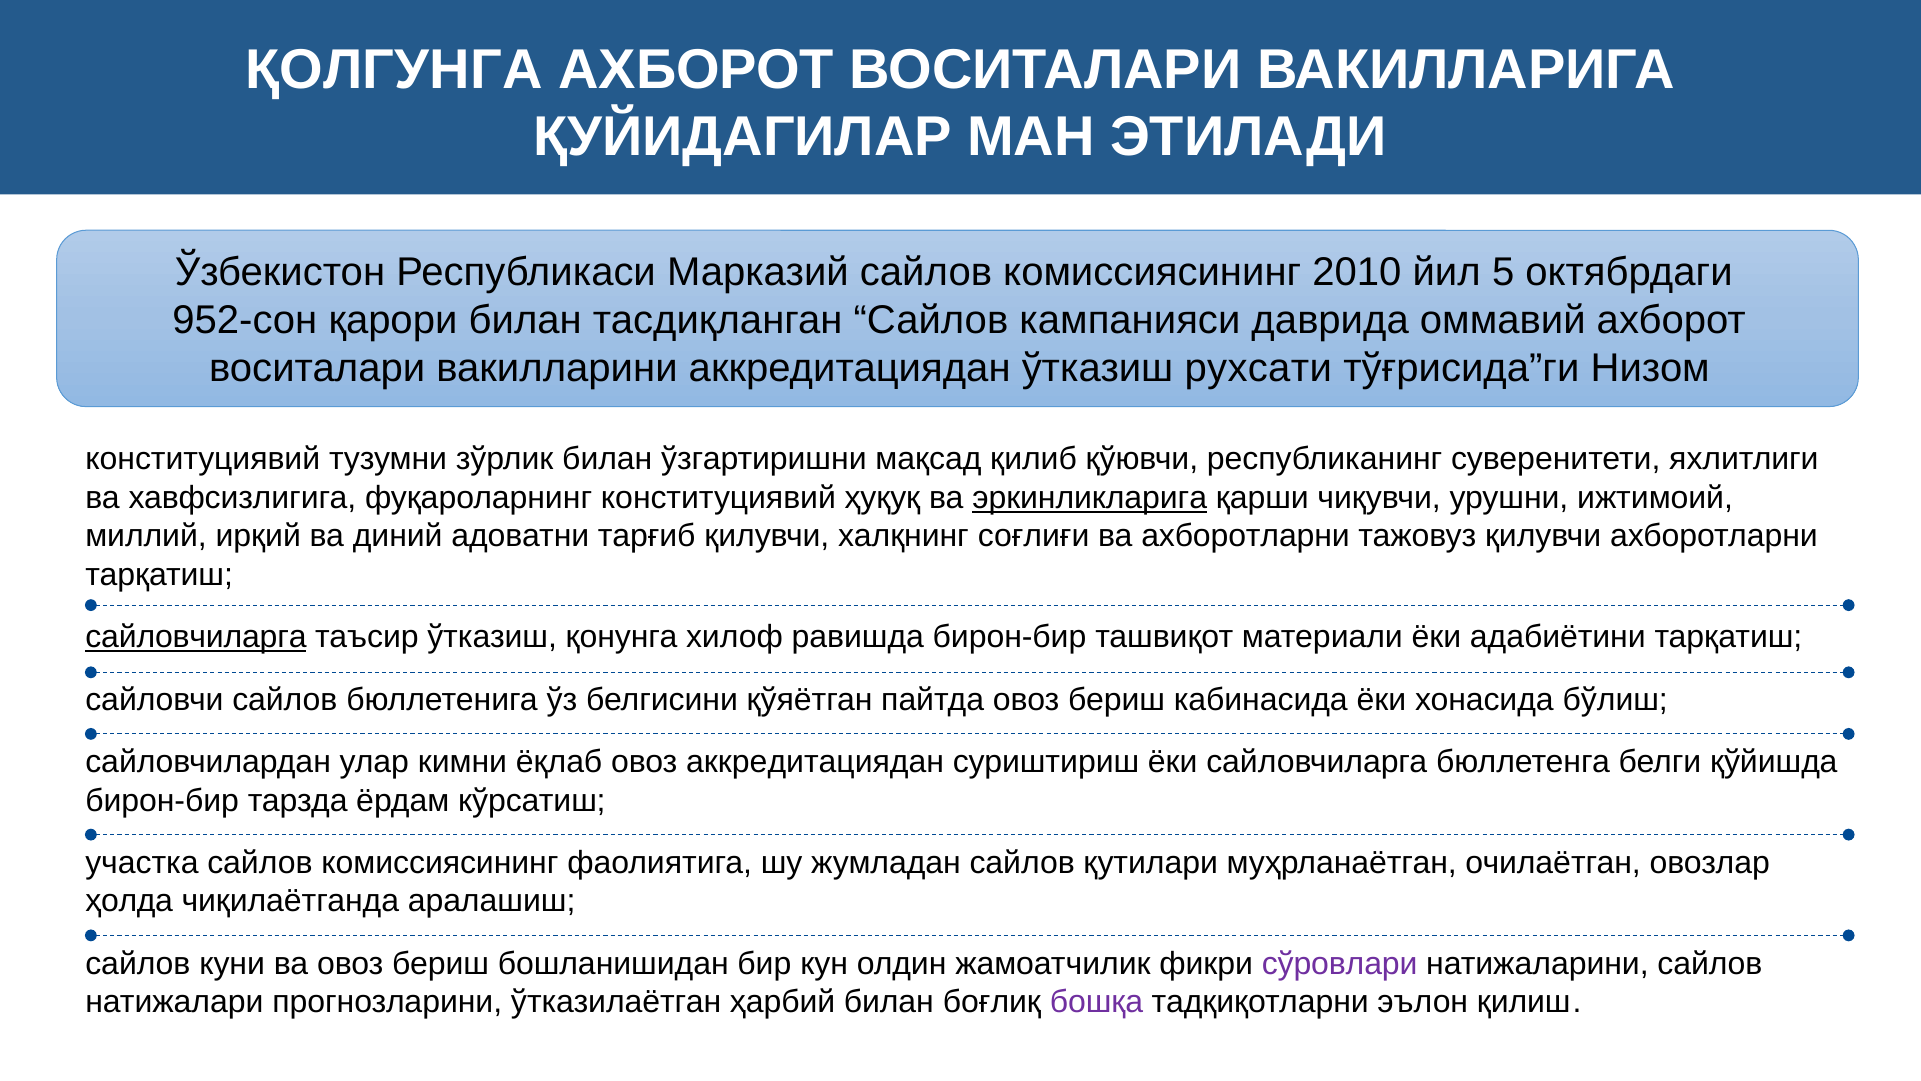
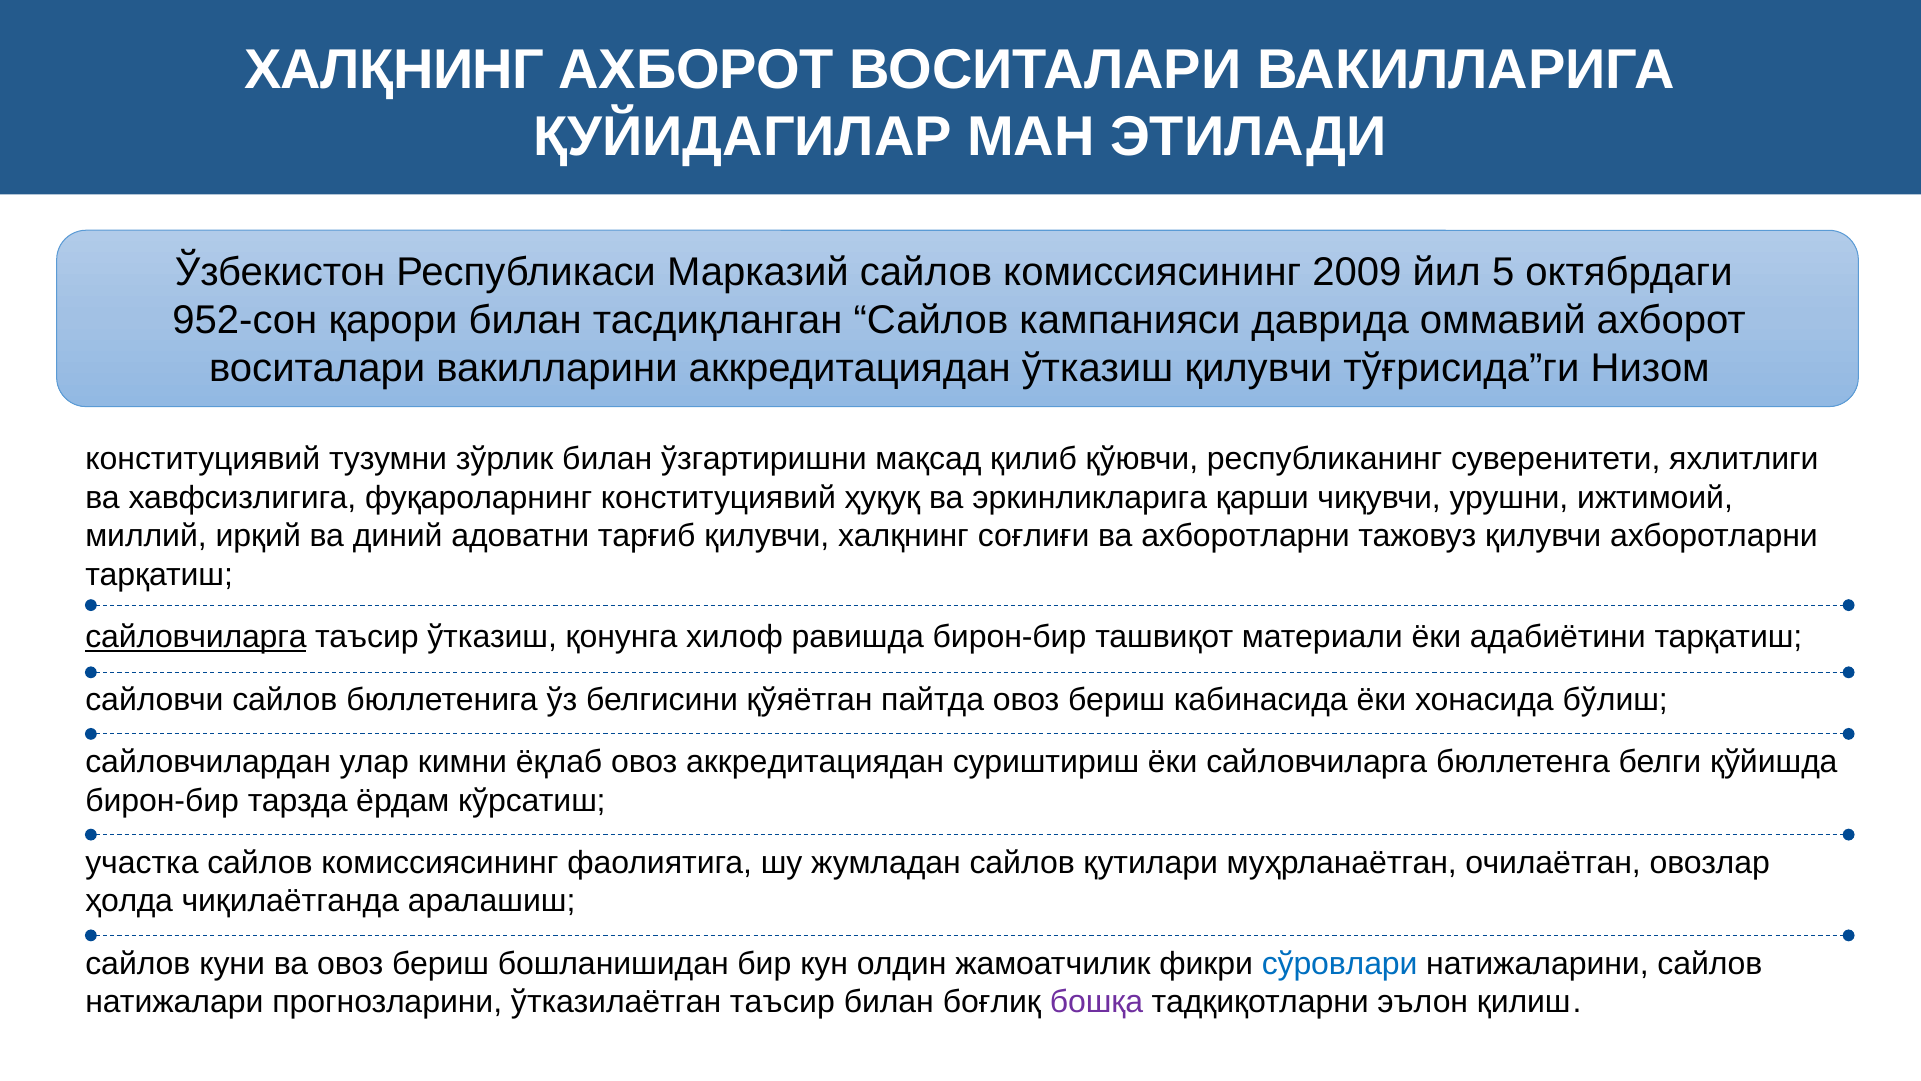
ҚОЛГУНГА at (394, 70): ҚОЛГУНГА -> ХАЛҚНИНГ
2010: 2010 -> 2009
ўтказиш рухсати: рухсати -> қилувчи
эркинликларига underline: present -> none
сўровлари colour: purple -> blue
ўтказилаётган ҳарбий: ҳарбий -> таъсир
